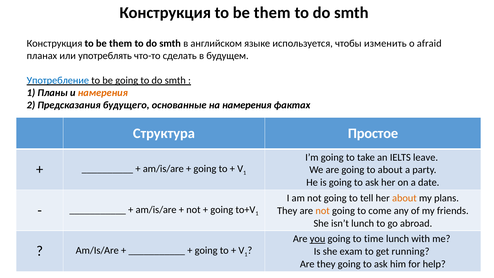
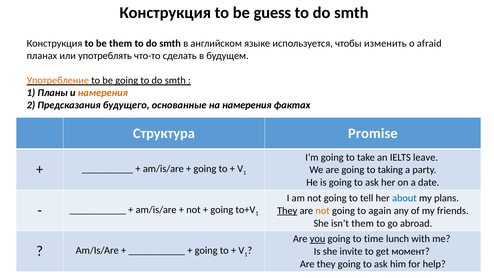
them at (272, 13): them -> guess
Употребление colour: blue -> orange
Простое: Простое -> Promise
to about: about -> taking
about at (404, 198) colour: orange -> blue
They at (287, 211) underline: none -> present
come: come -> again
isn’t lunch: lunch -> them
exam: exam -> invite
running: running -> момент
